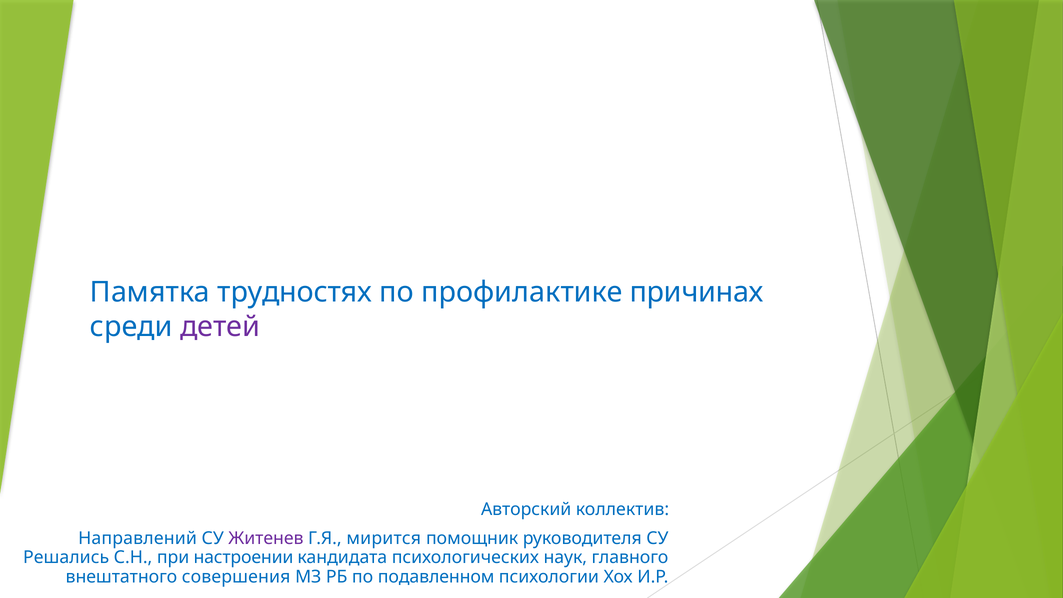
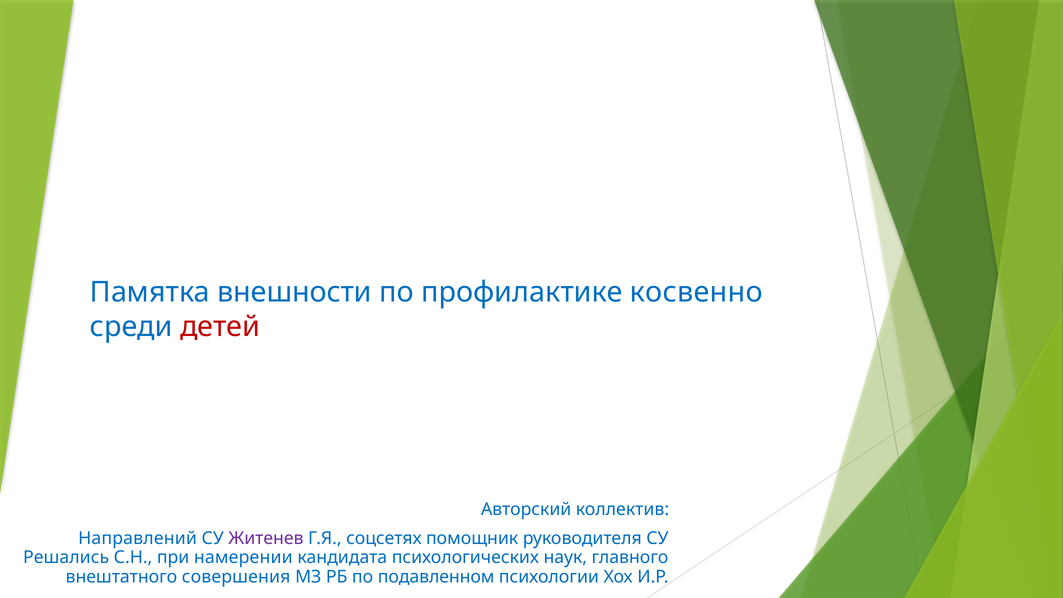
трудностях: трудностях -> внешности
причинах: причинах -> косвенно
детей colour: purple -> red
мирится: мирится -> соцсетях
настроении: настроении -> намерении
